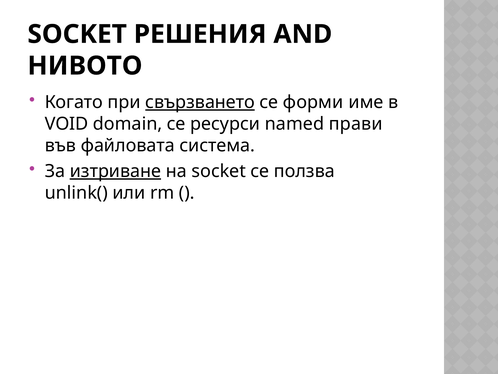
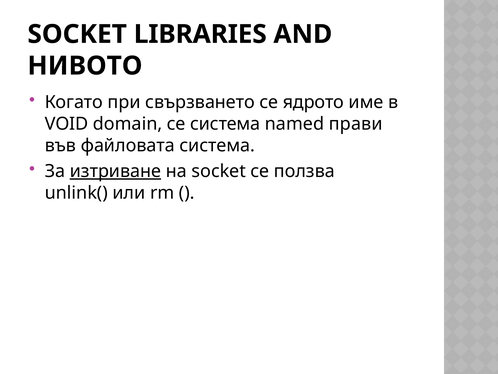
РЕШЕНИЯ: РЕШЕНИЯ -> LIBRARIES
свързването underline: present -> none
форми: форми -> ядрото
се ресурси: ресурси -> система
